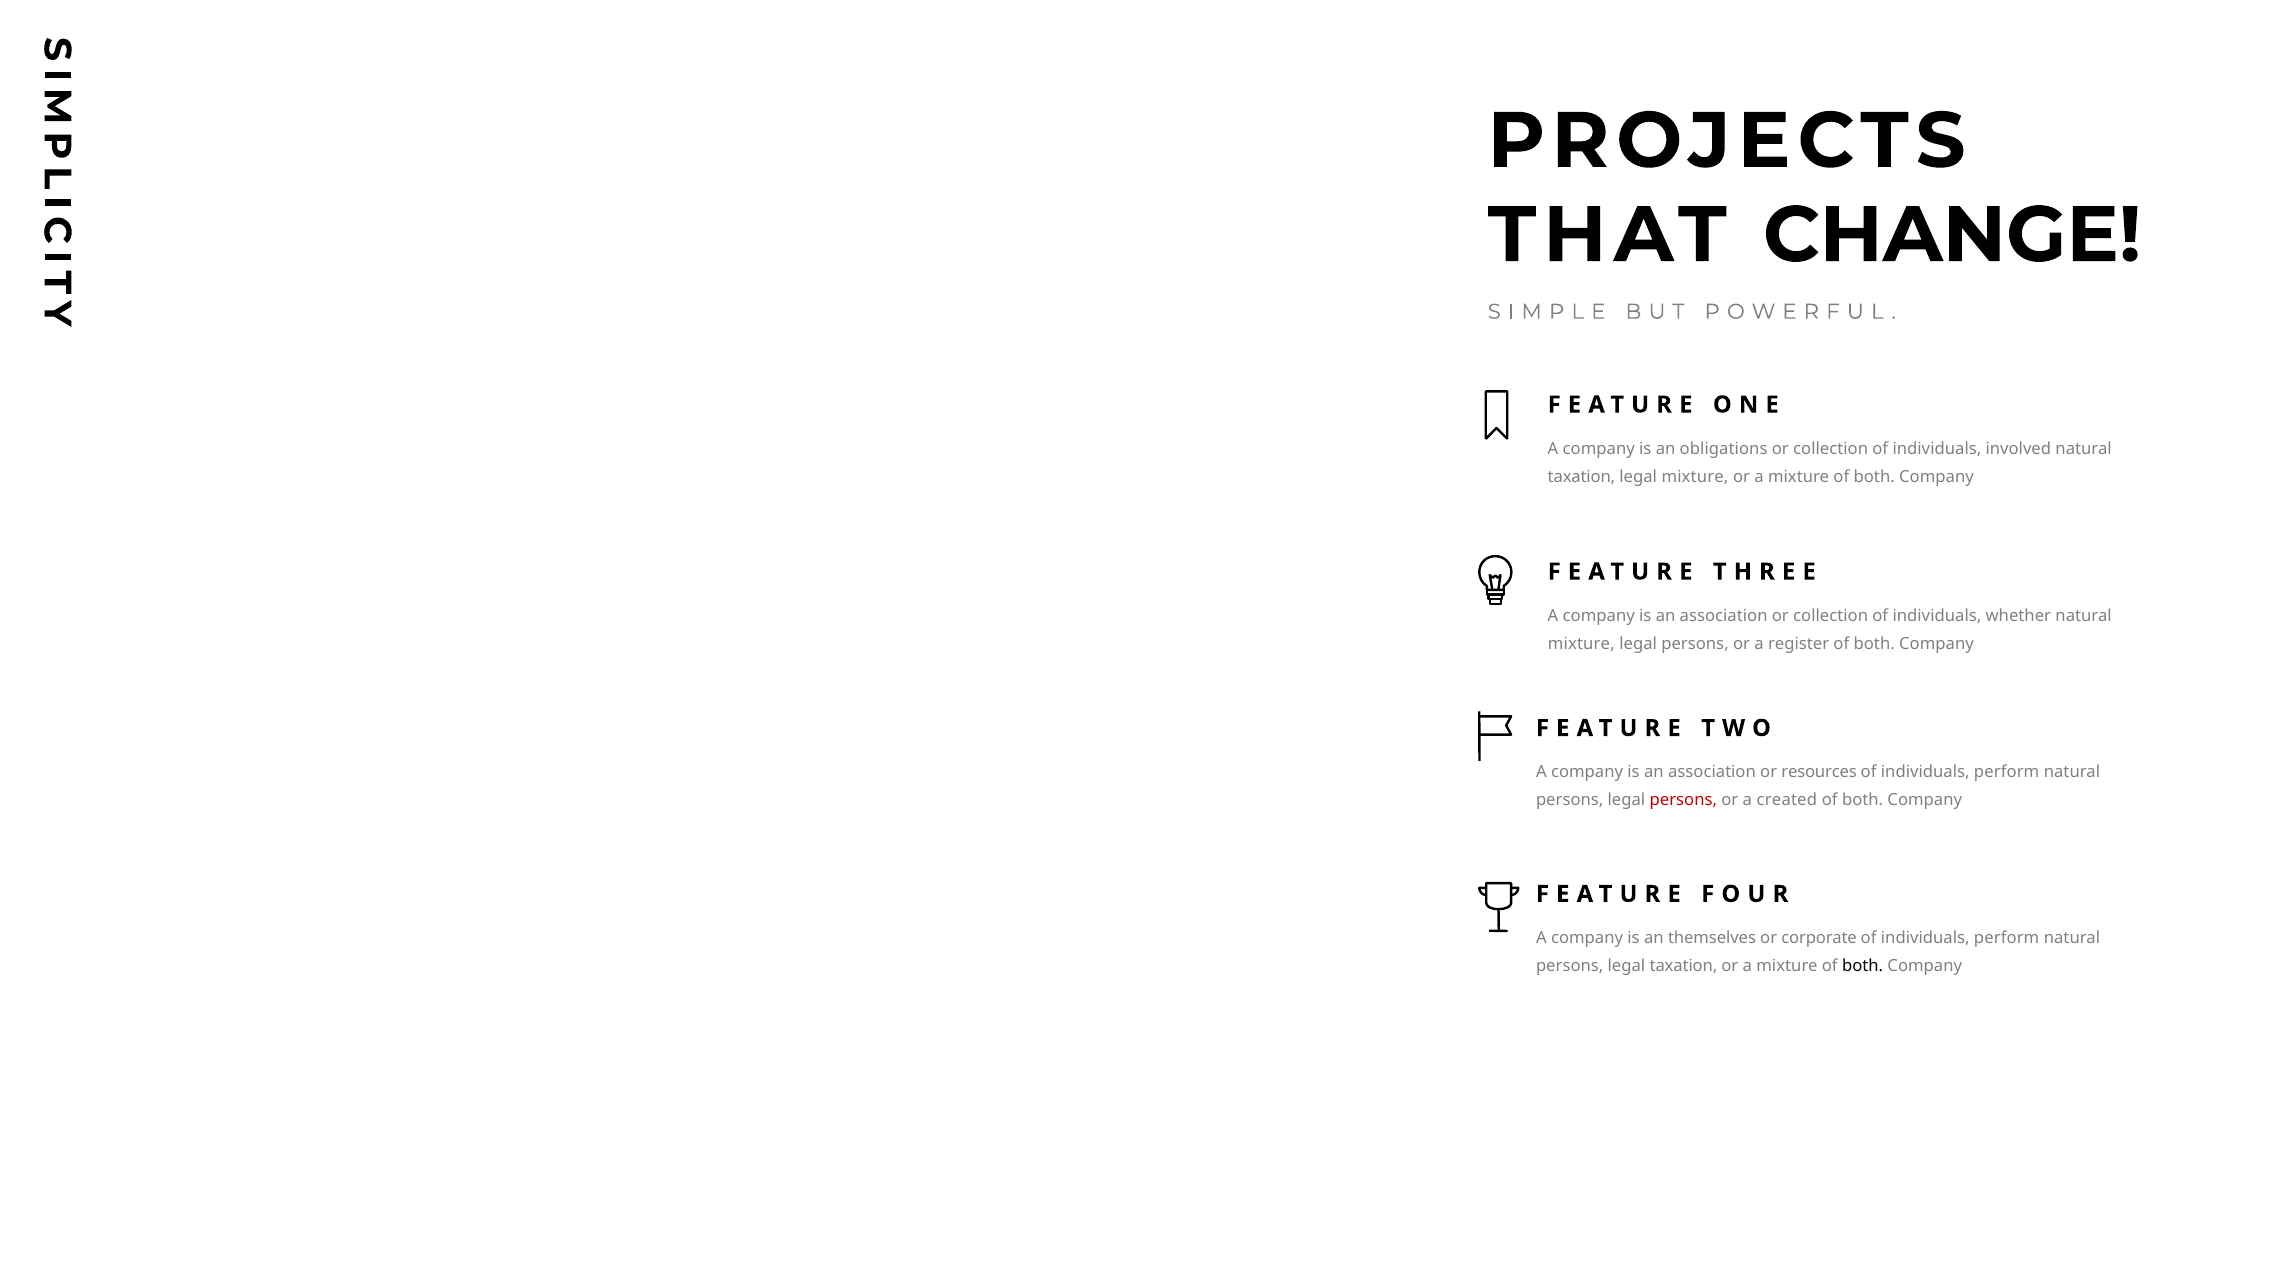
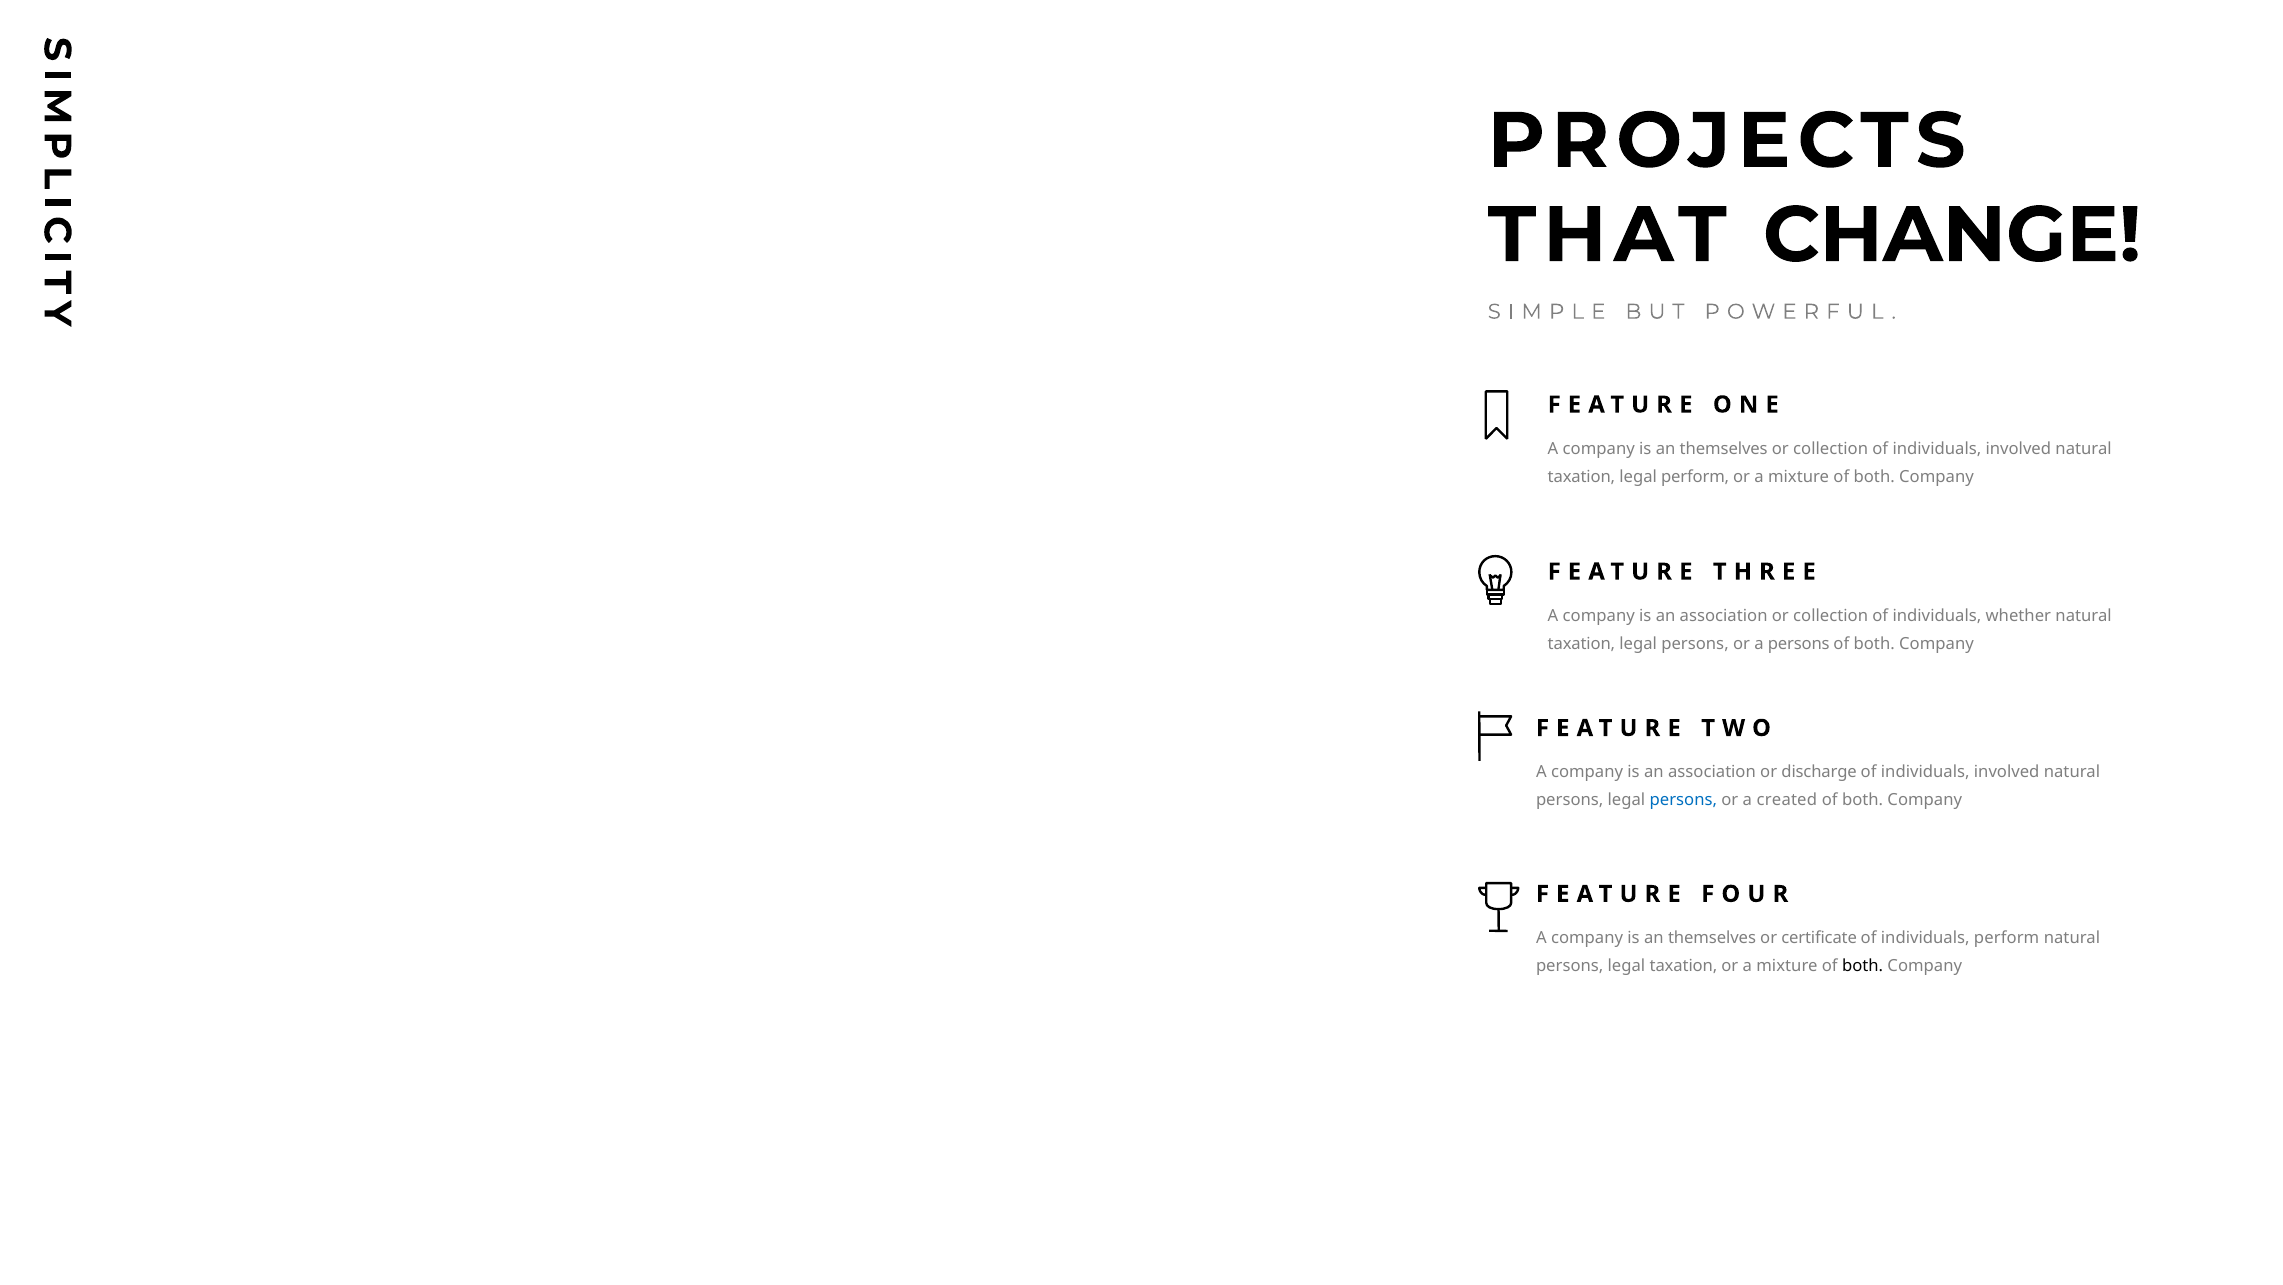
obligations at (1724, 449): obligations -> themselves
legal mixture: mixture -> perform
mixture at (1581, 643): mixture -> taxation
a register: register -> persons
resources: resources -> discharge
perform at (2007, 772): perform -> involved
persons at (1683, 800) colour: red -> blue
corporate: corporate -> certificate
